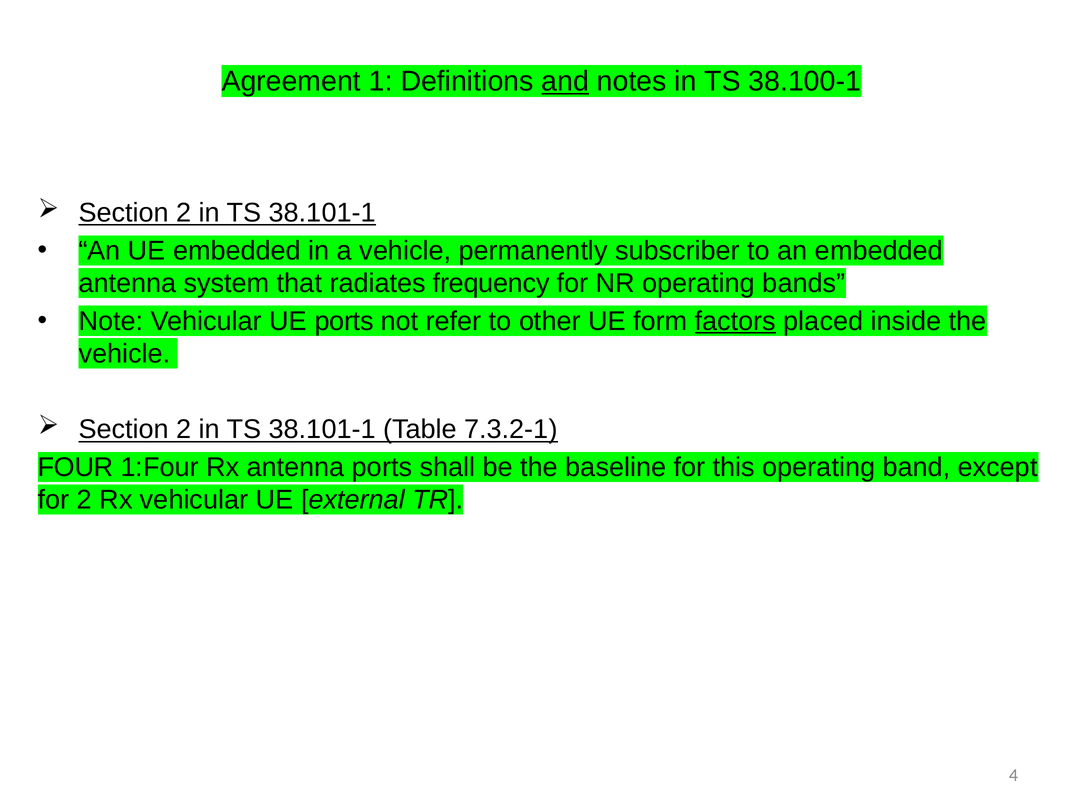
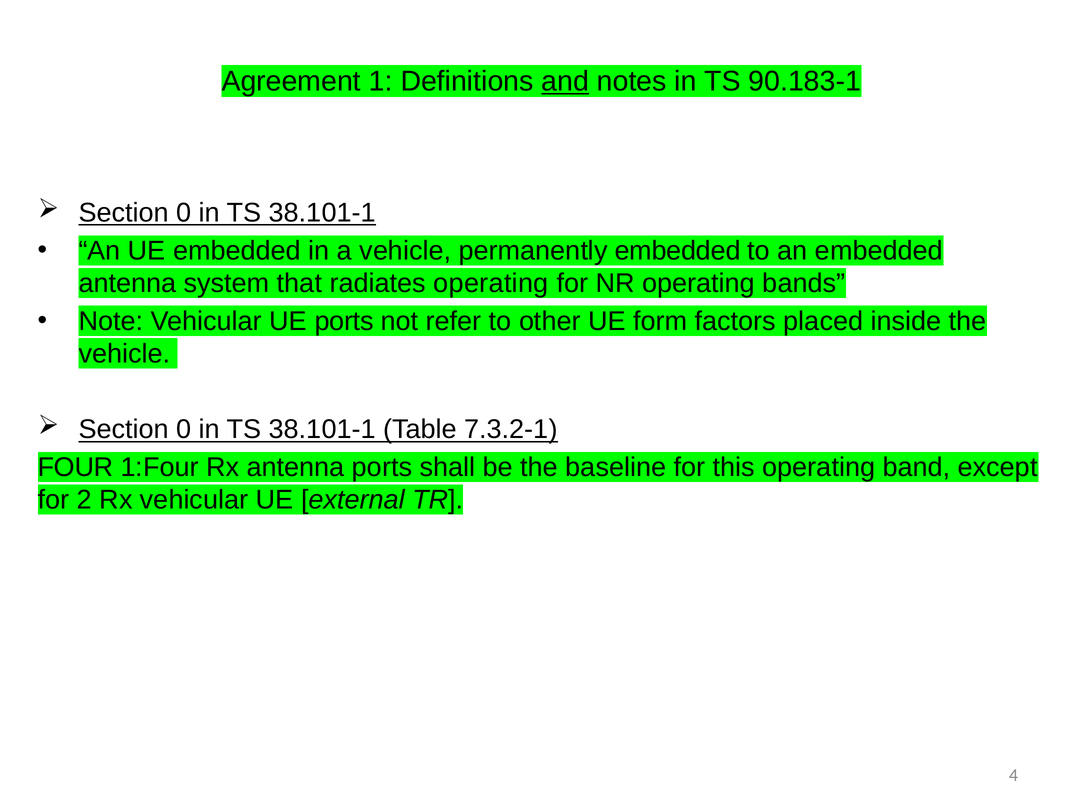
38.100-1: 38.100-1 -> 90.183-1
2 at (184, 213): 2 -> 0
permanently subscriber: subscriber -> embedded
radiates frequency: frequency -> operating
factors underline: present -> none
2 at (184, 430): 2 -> 0
